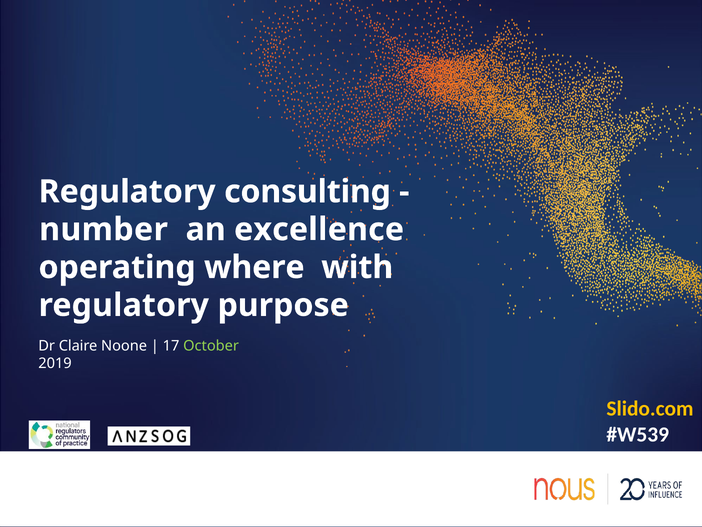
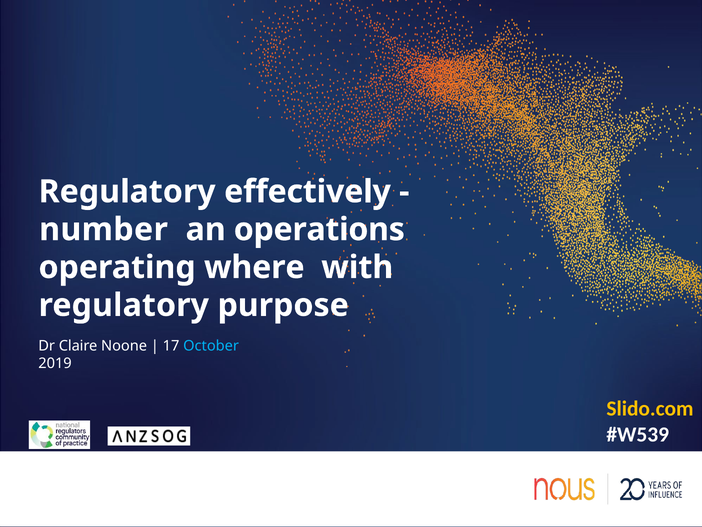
consulting: consulting -> effectively
excellence: excellence -> operations
October colour: light green -> light blue
